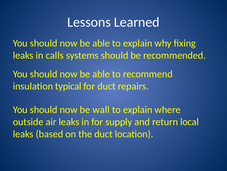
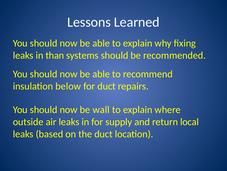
calls: calls -> than
typical: typical -> below
